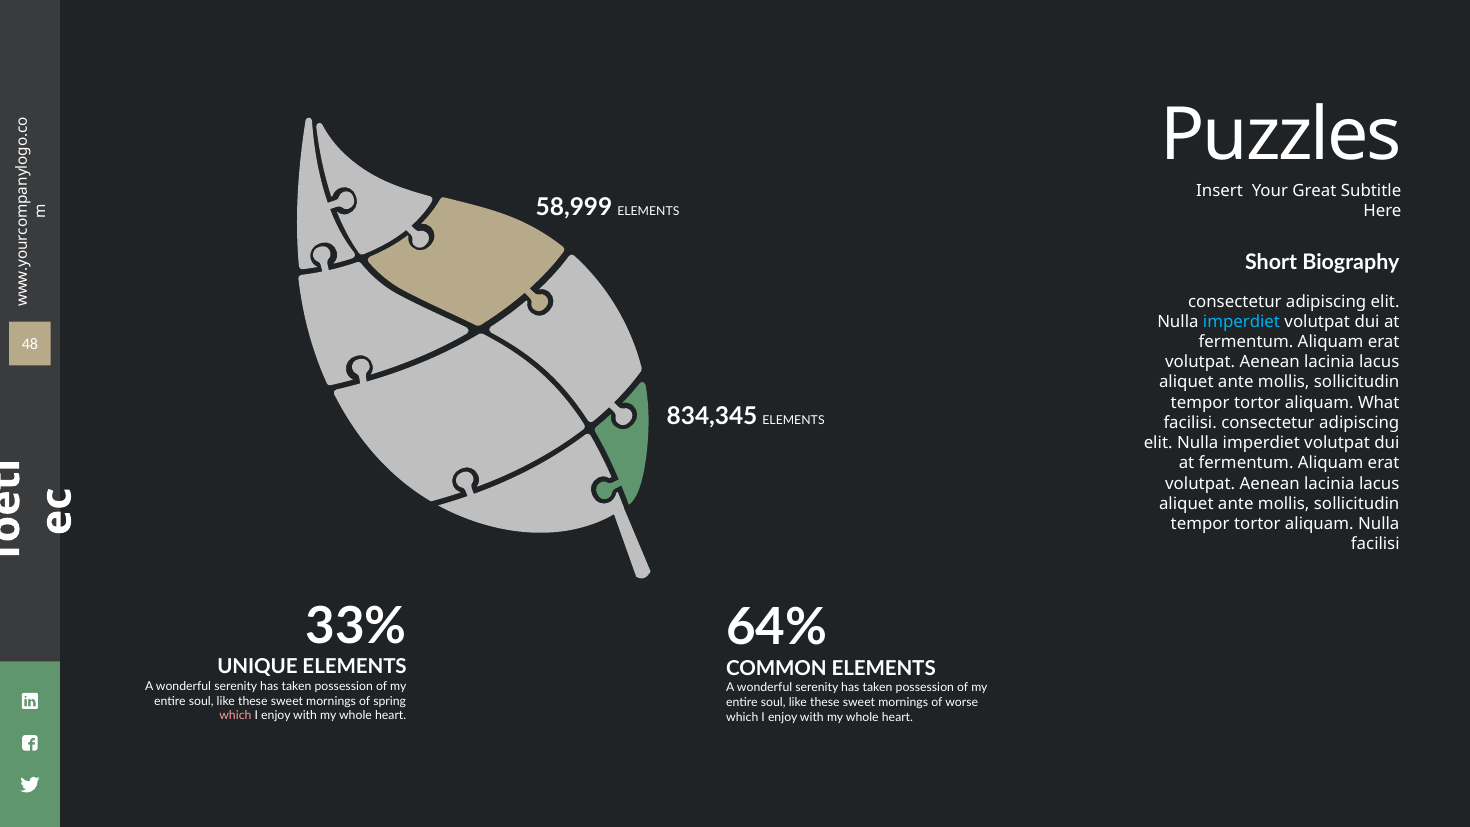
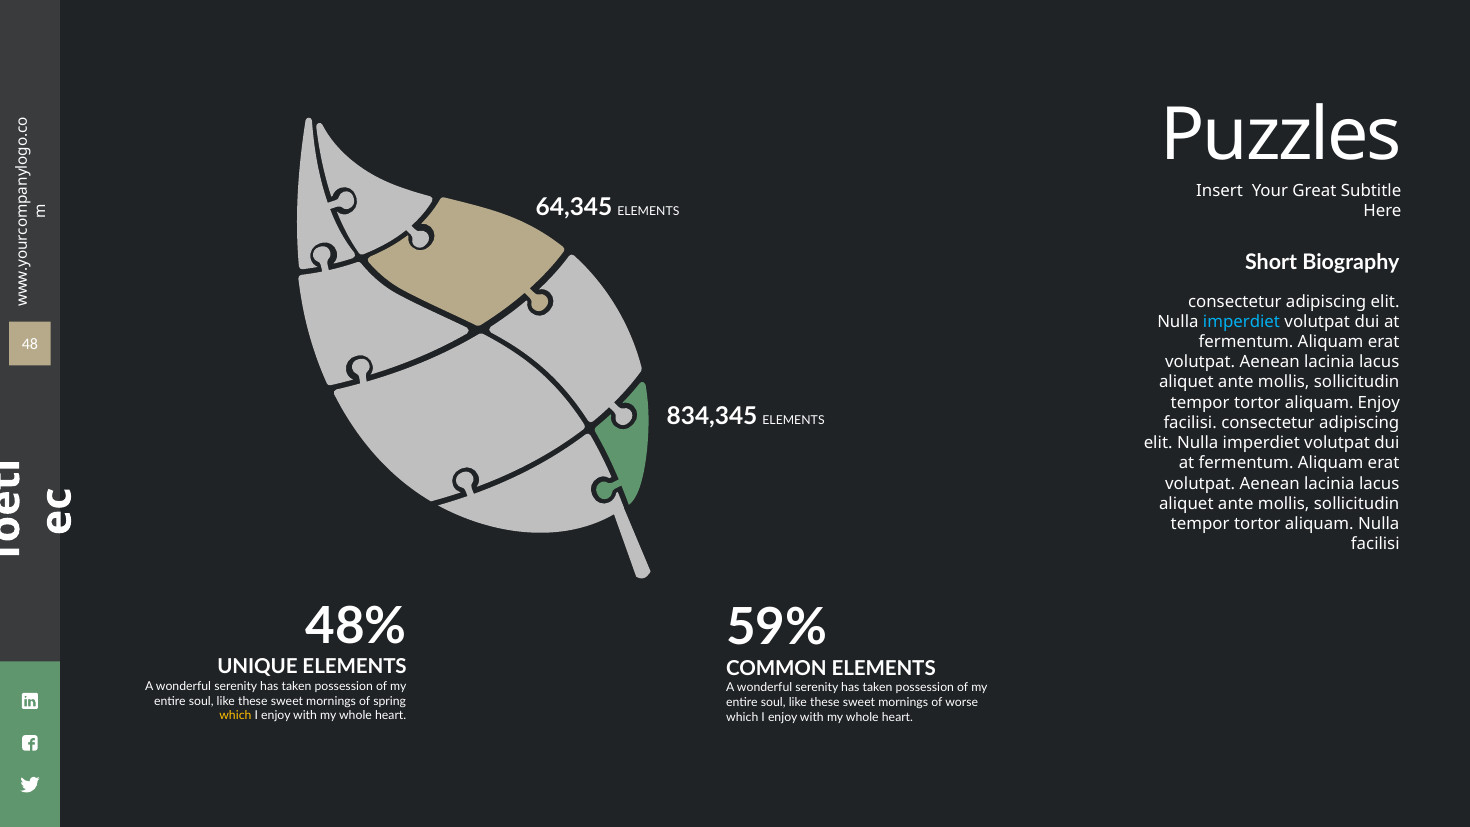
58,999: 58,999 -> 64,345
aliquam What: What -> Enjoy
33%: 33% -> 48%
64%: 64% -> 59%
which at (235, 716) colour: pink -> yellow
